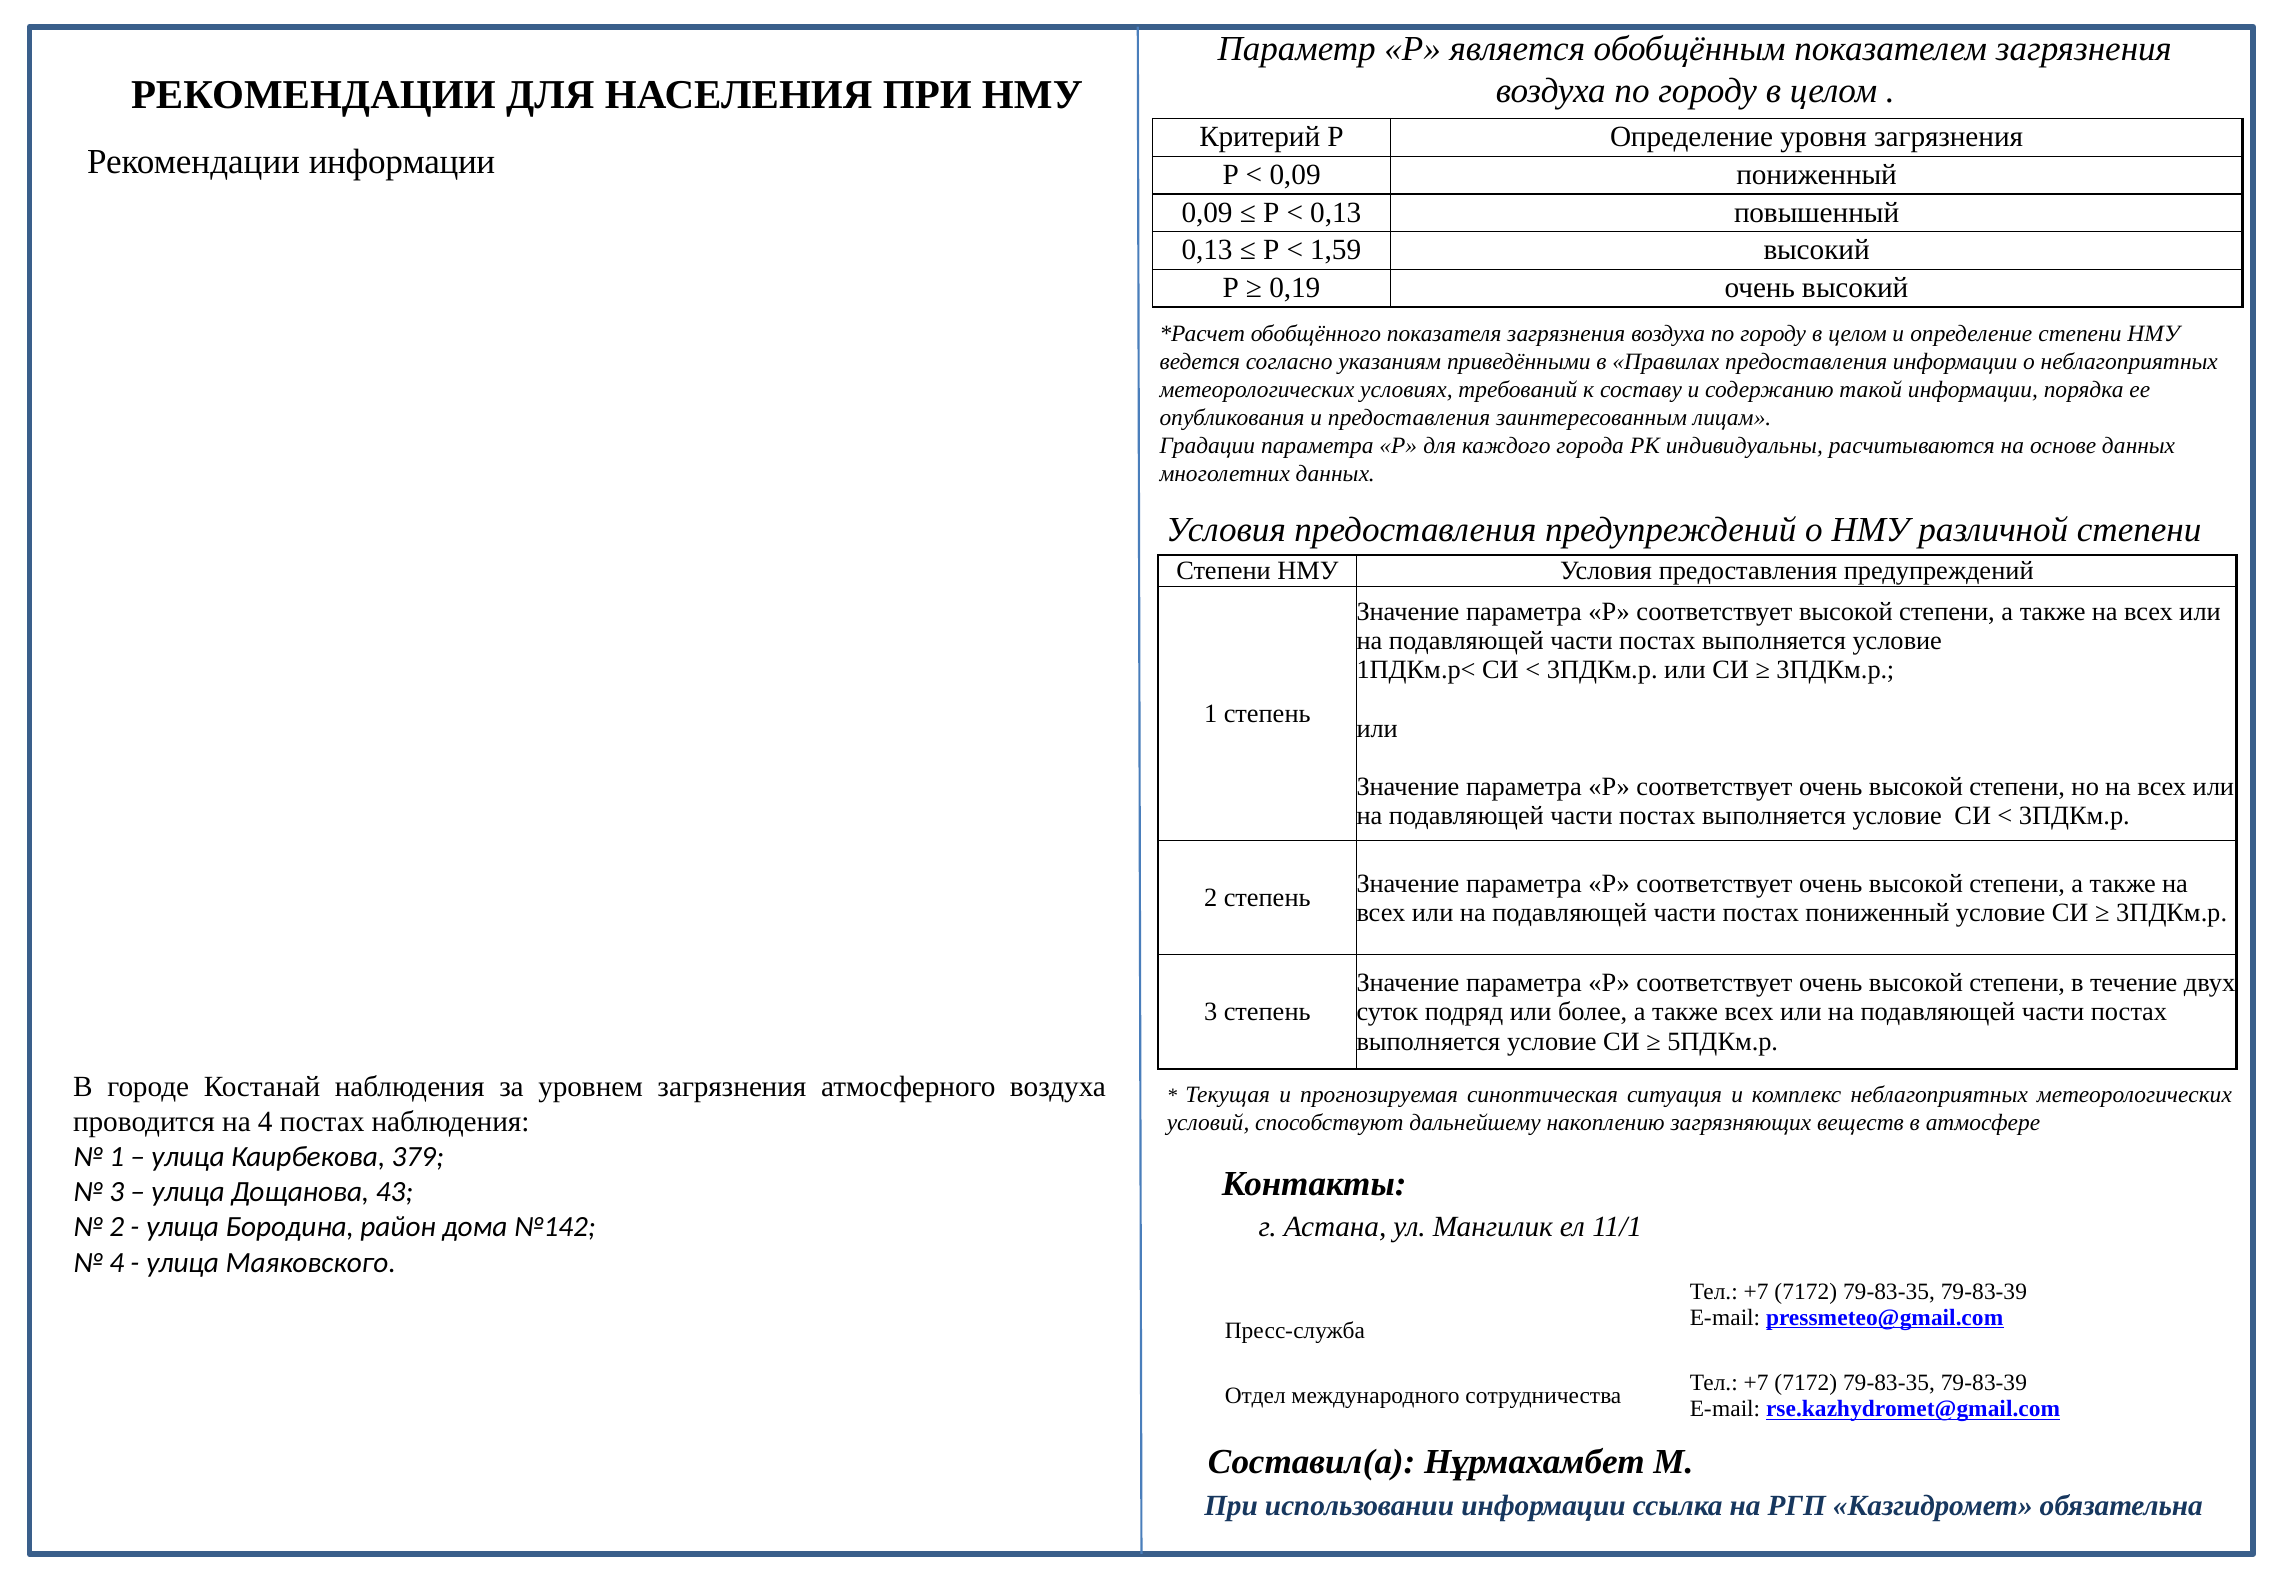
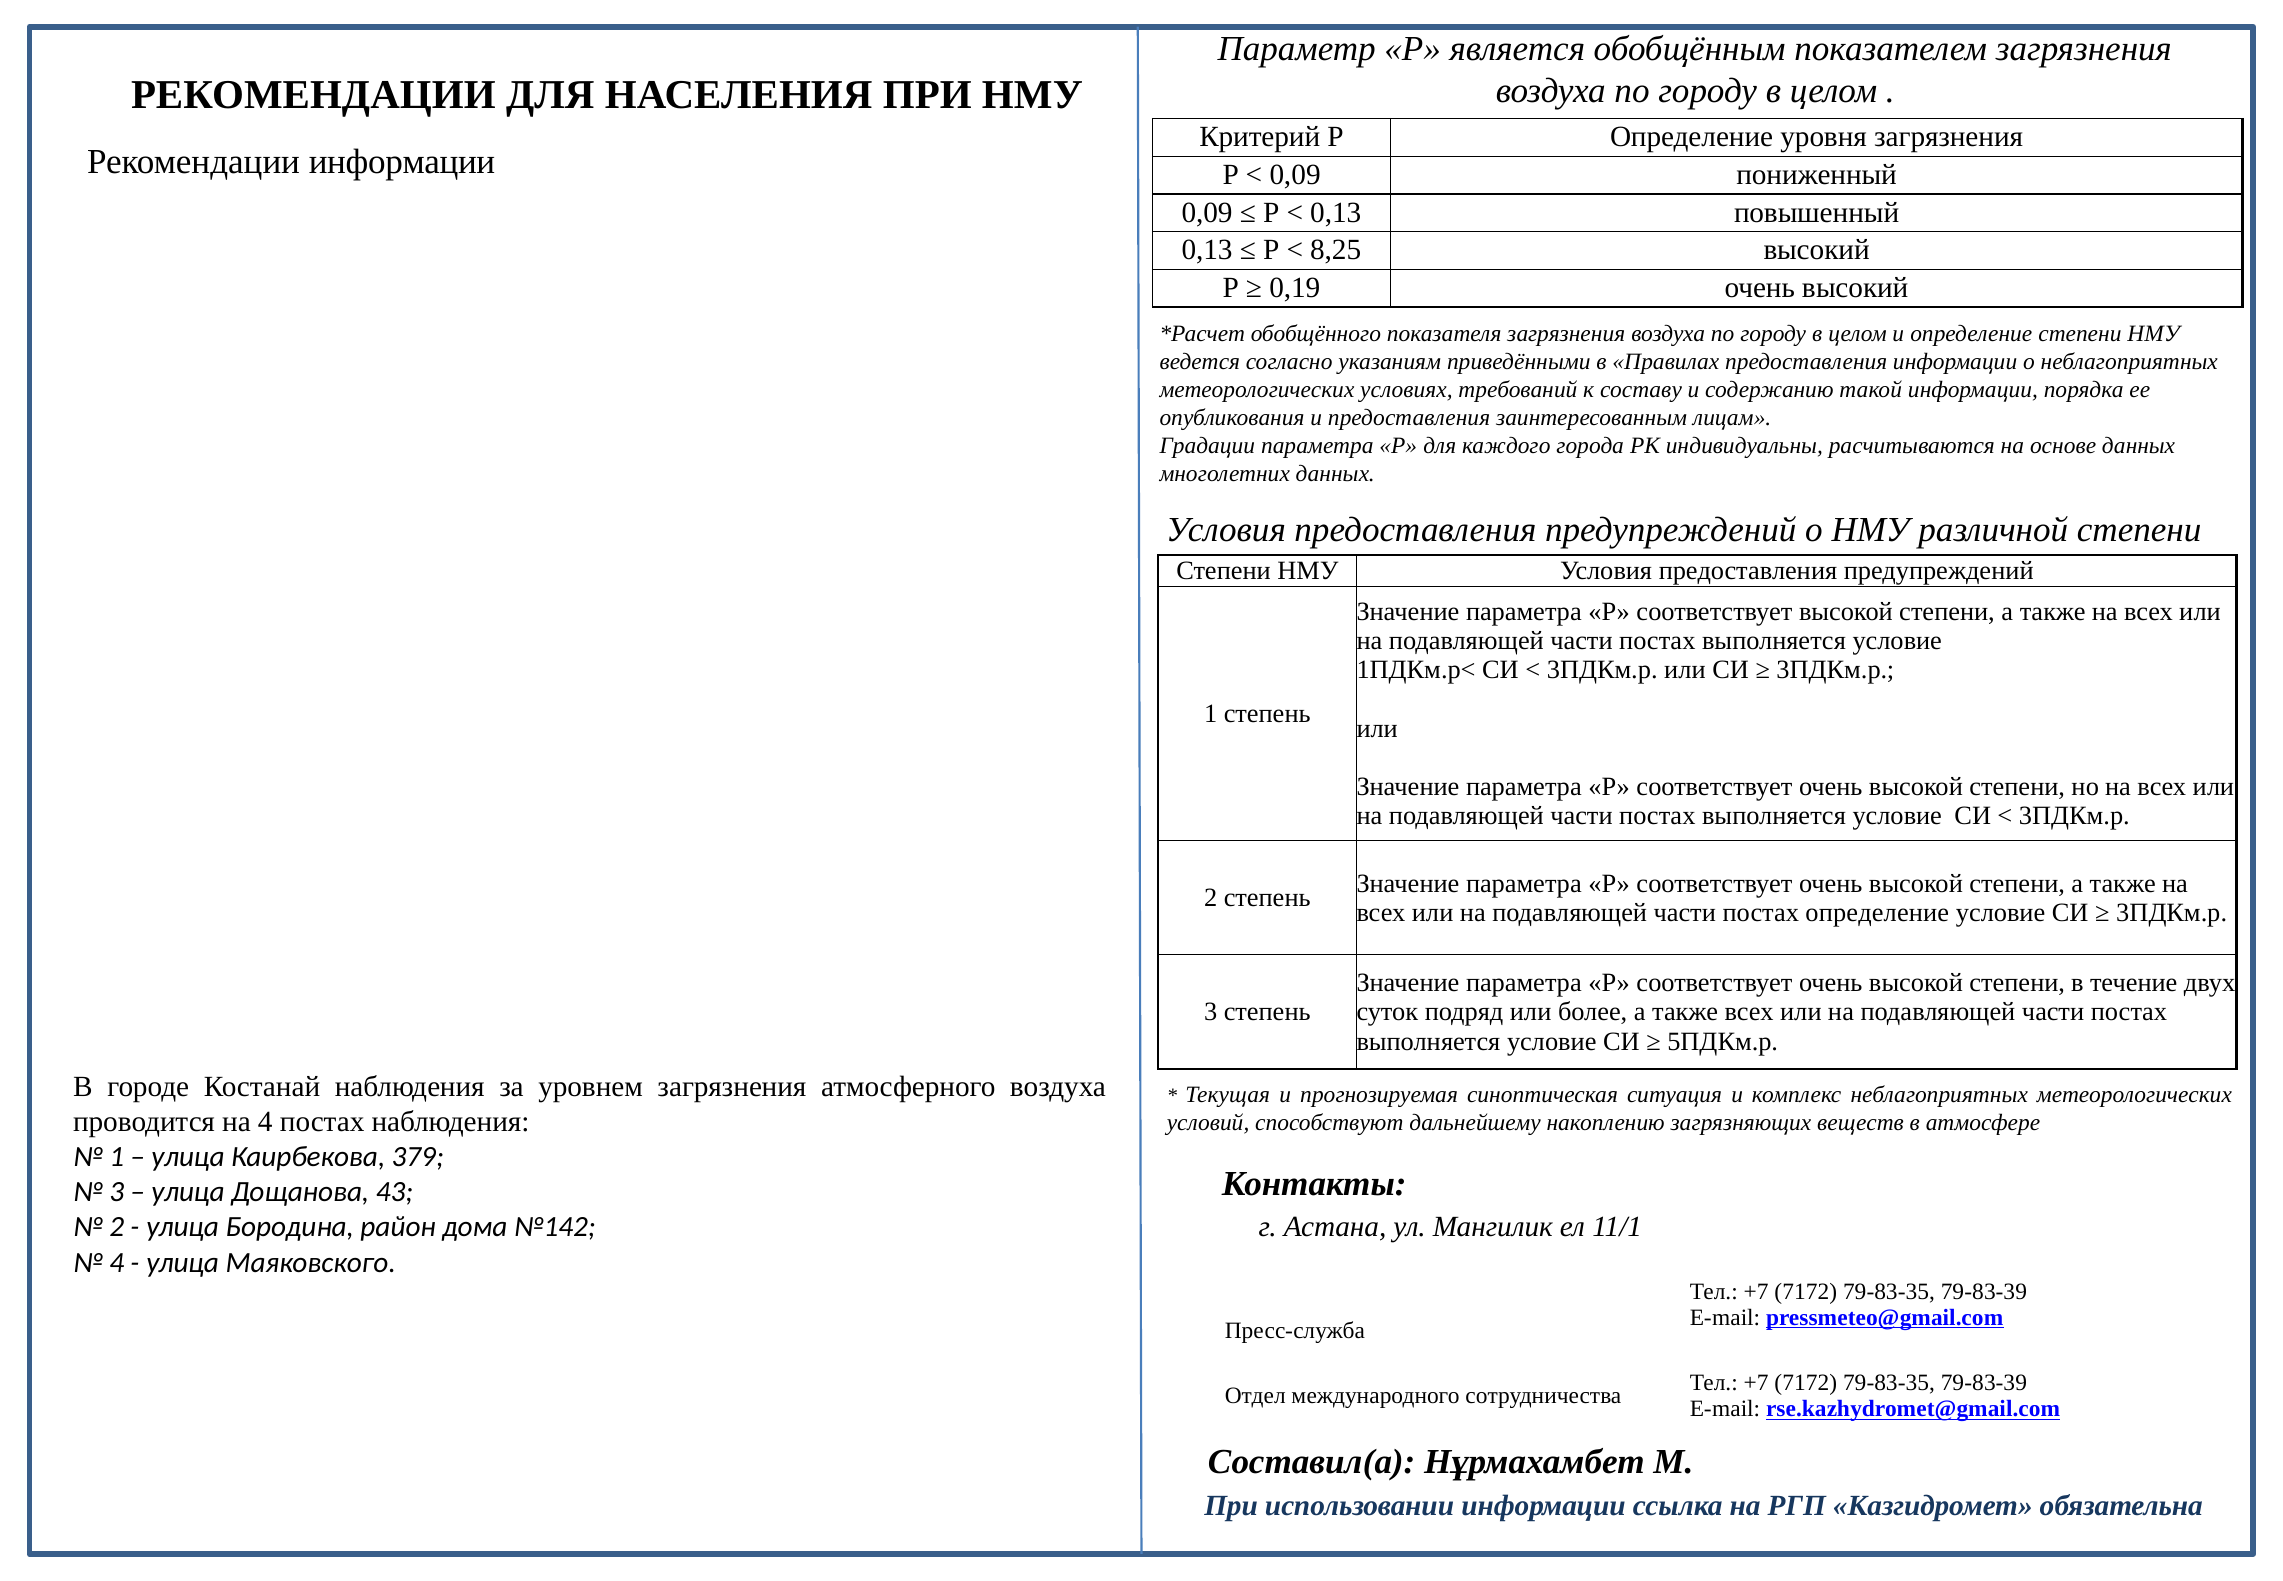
1,59: 1,59 -> 8,25
постах пониженный: пониженный -> определение
